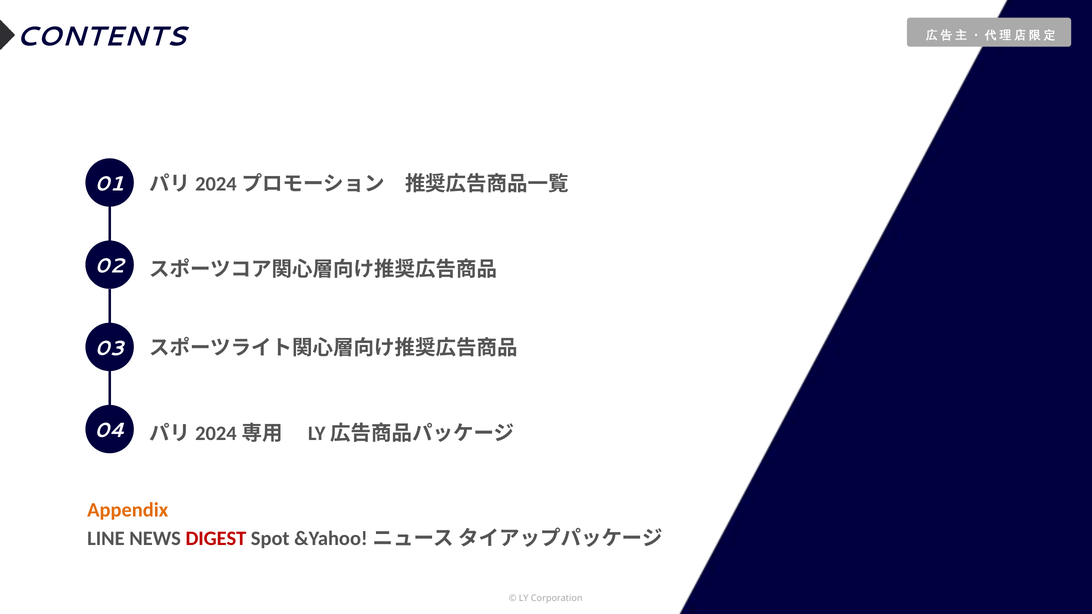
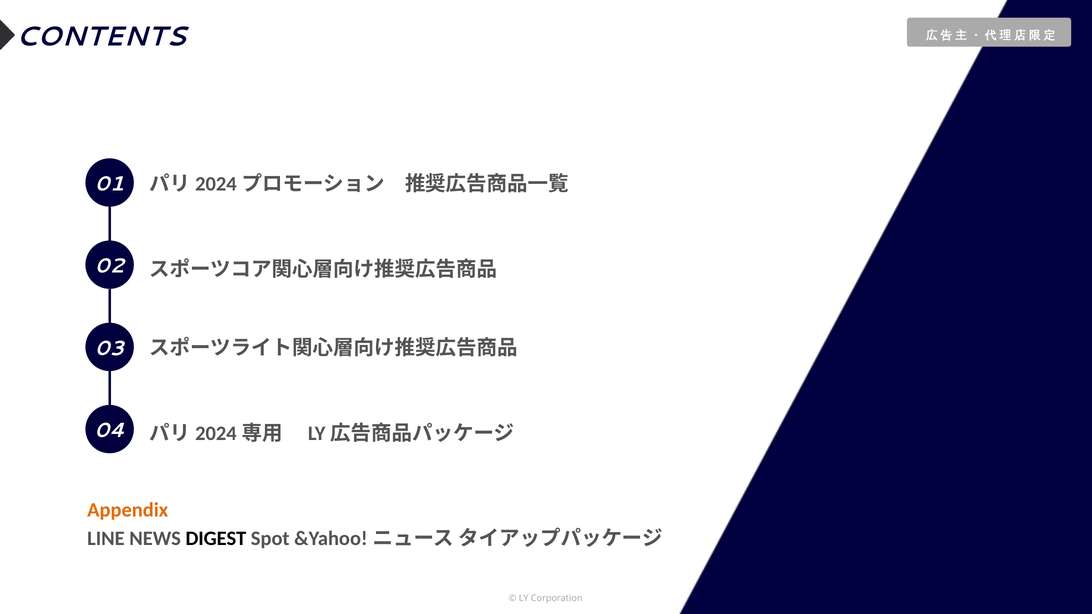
DIGEST colour: red -> black
